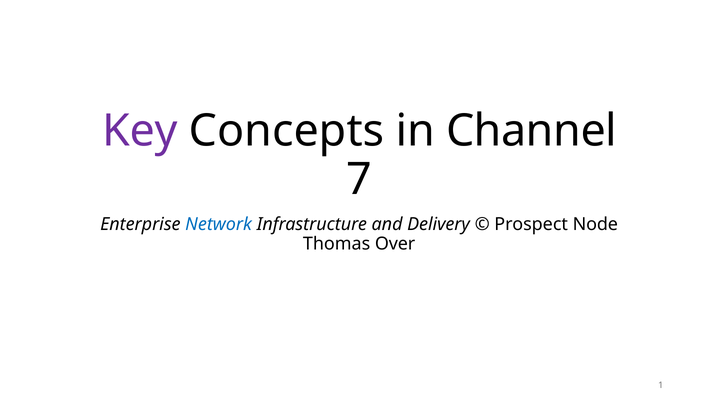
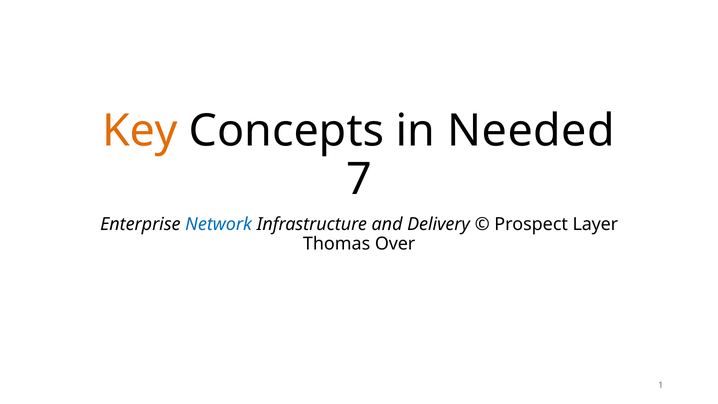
Key colour: purple -> orange
Channel: Channel -> Needed
Node: Node -> Layer
